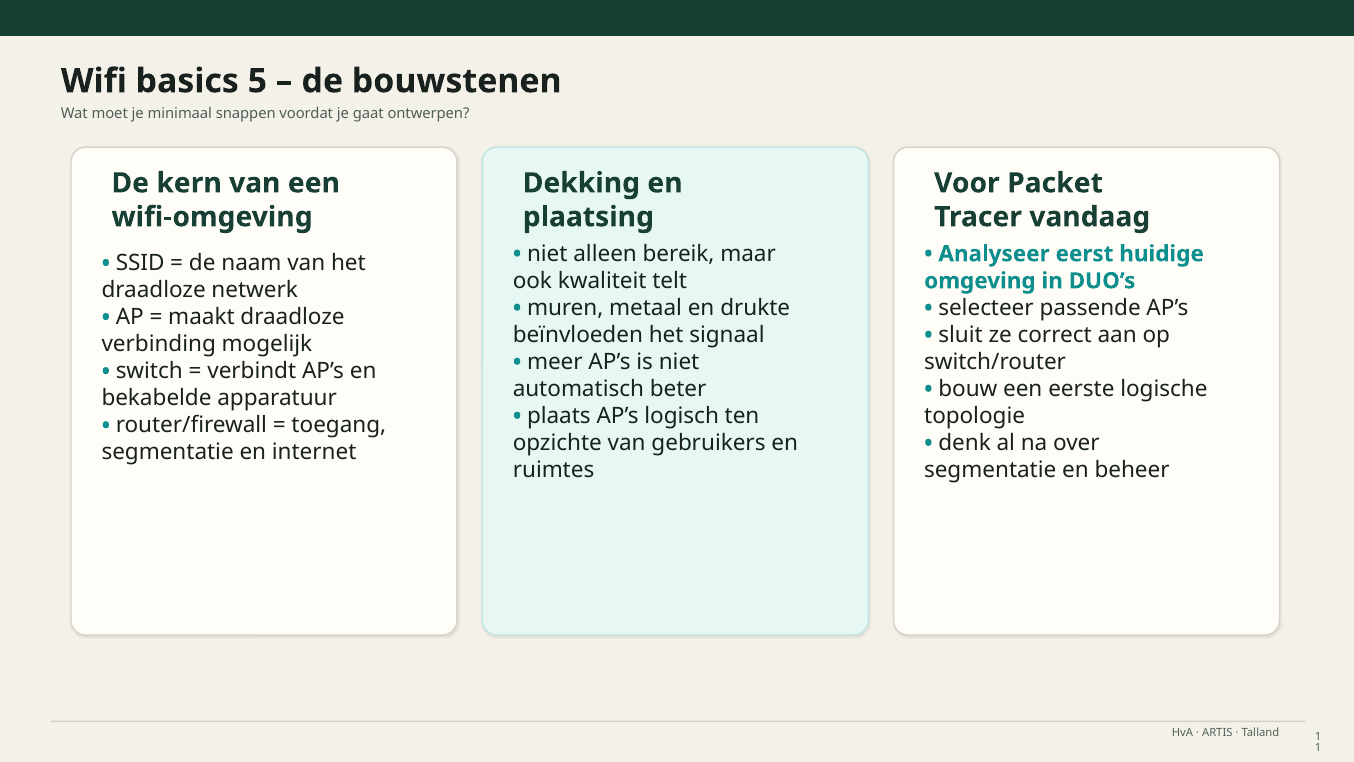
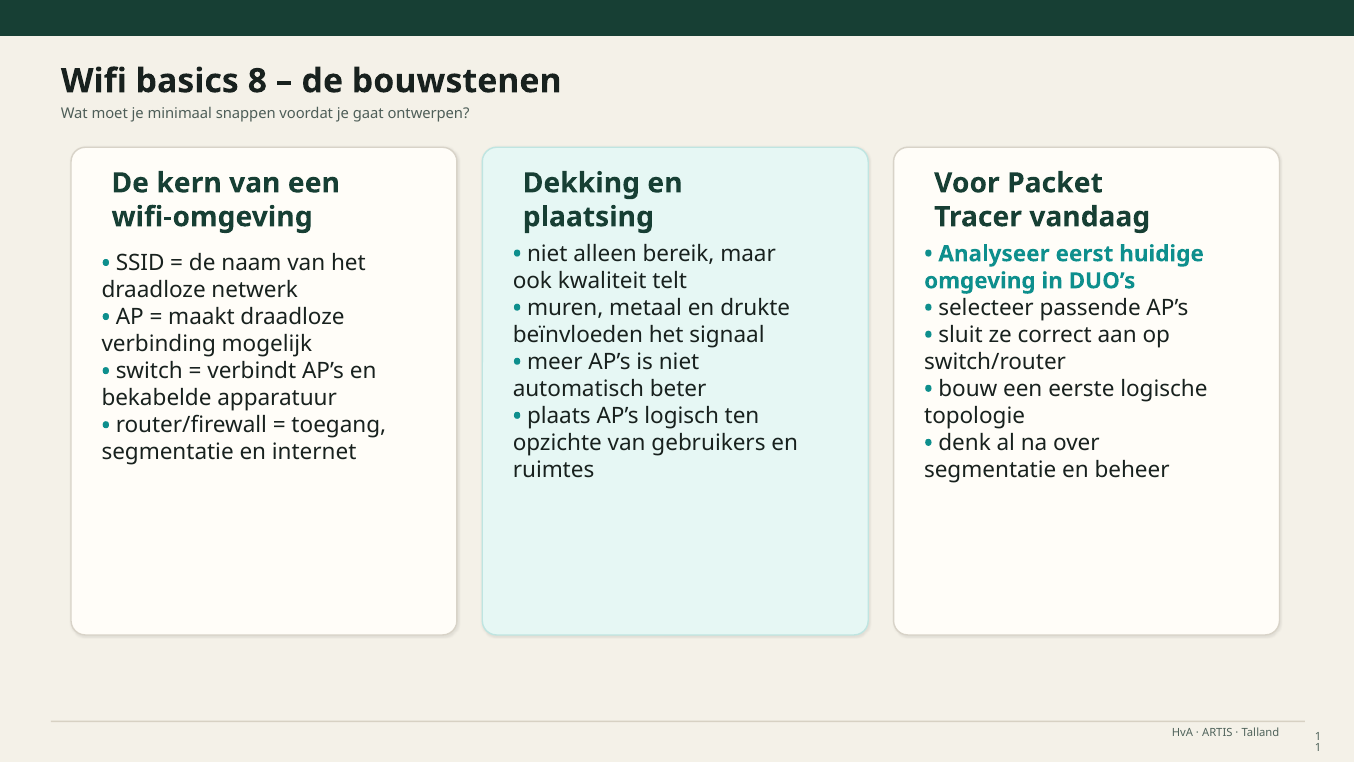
5: 5 -> 8
